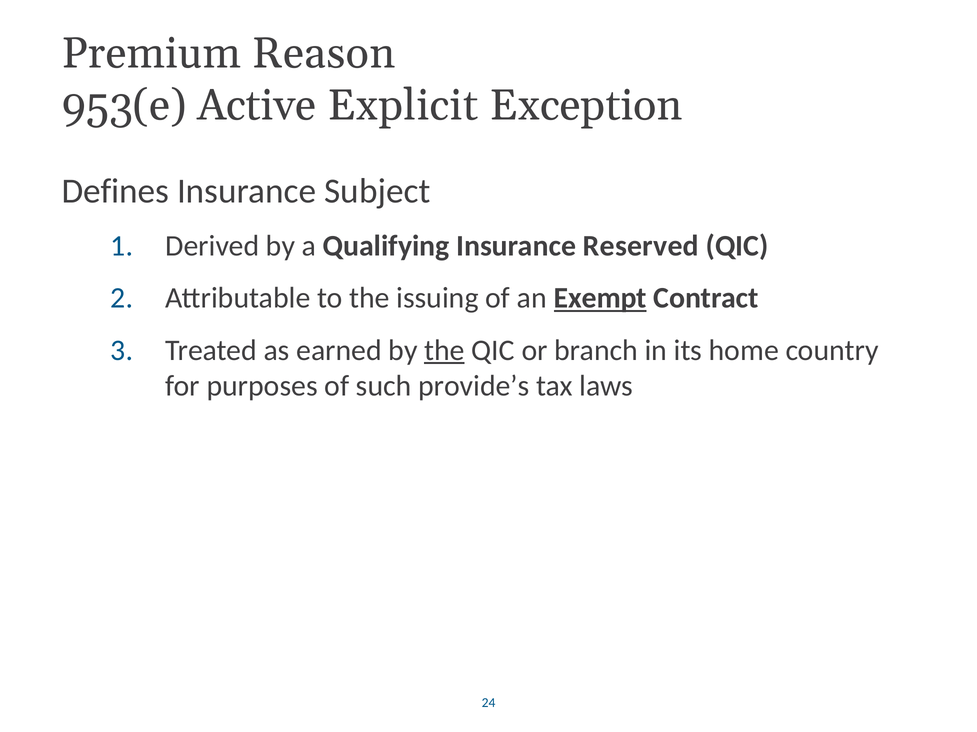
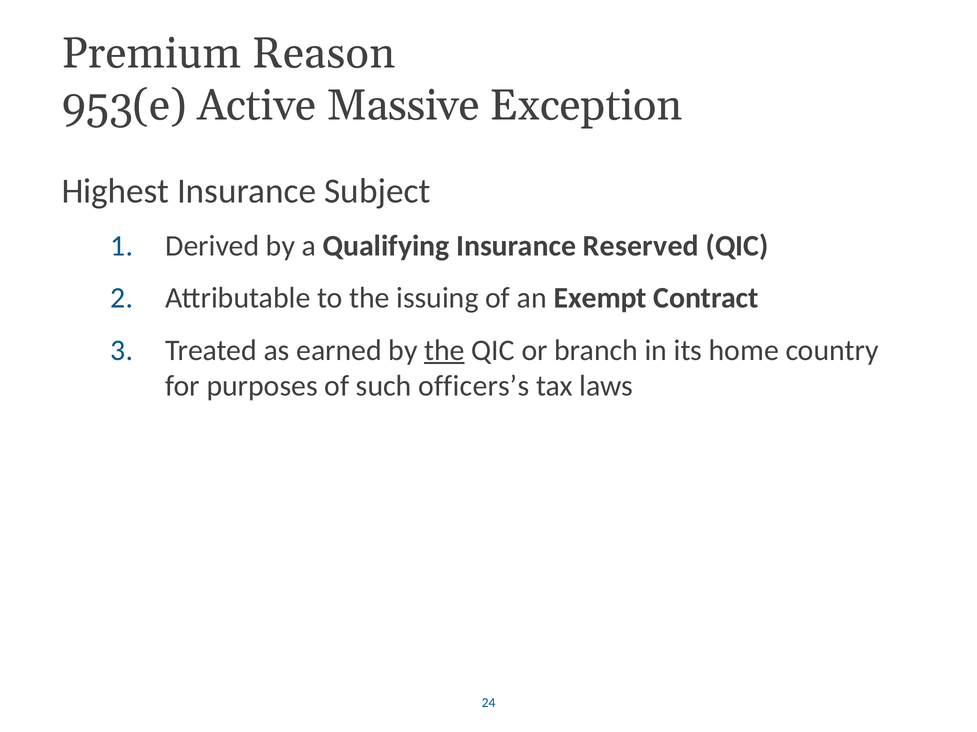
Explicit: Explicit -> Massive
Defines: Defines -> Highest
Exempt underline: present -> none
provide’s: provide’s -> officers’s
